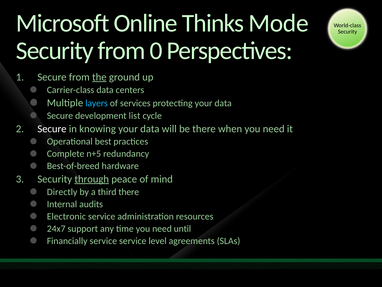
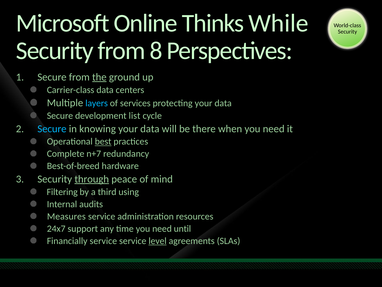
Mode: Mode -> While
0: 0 -> 8
Secure at (52, 129) colour: white -> light blue
best underline: none -> present
n+5: n+5 -> n+7
Directly: Directly -> Filtering
third there: there -> using
Electronic: Electronic -> Measures
level underline: none -> present
